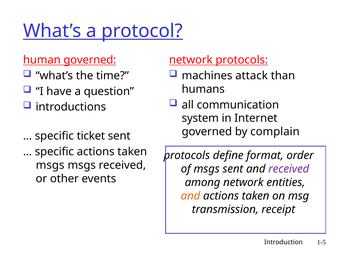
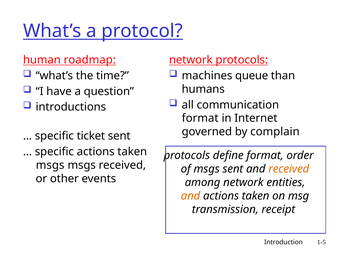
human governed: governed -> roadmap
attack: attack -> queue
system at (200, 118): system -> format
received at (289, 169) colour: purple -> orange
